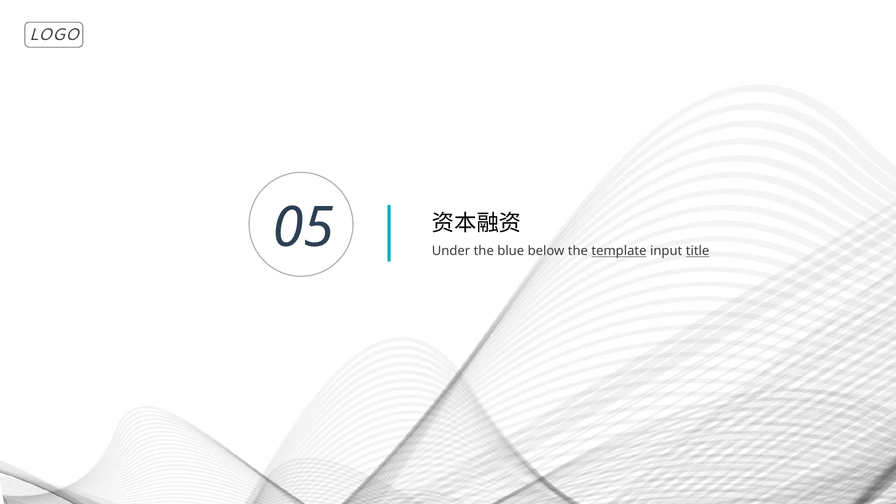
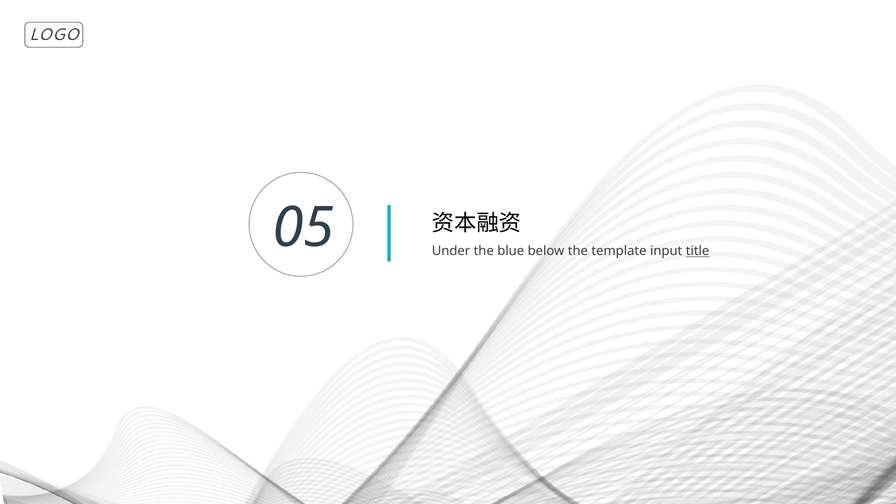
template underline: present -> none
